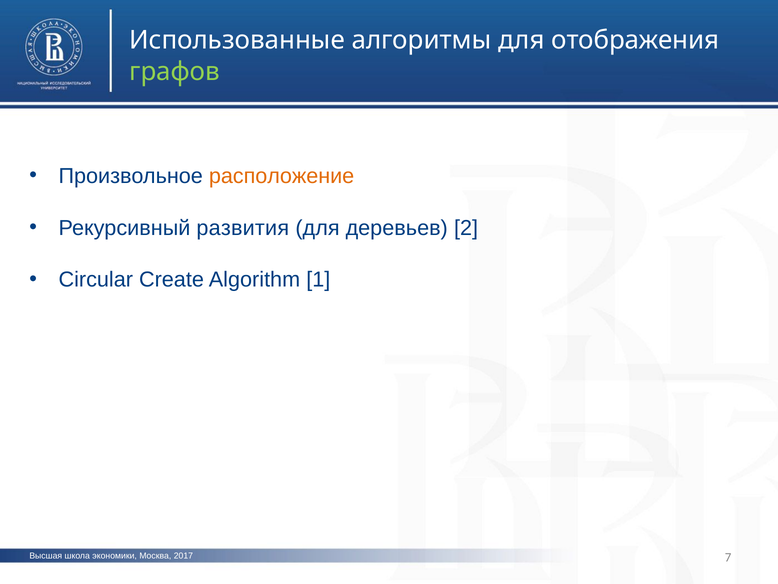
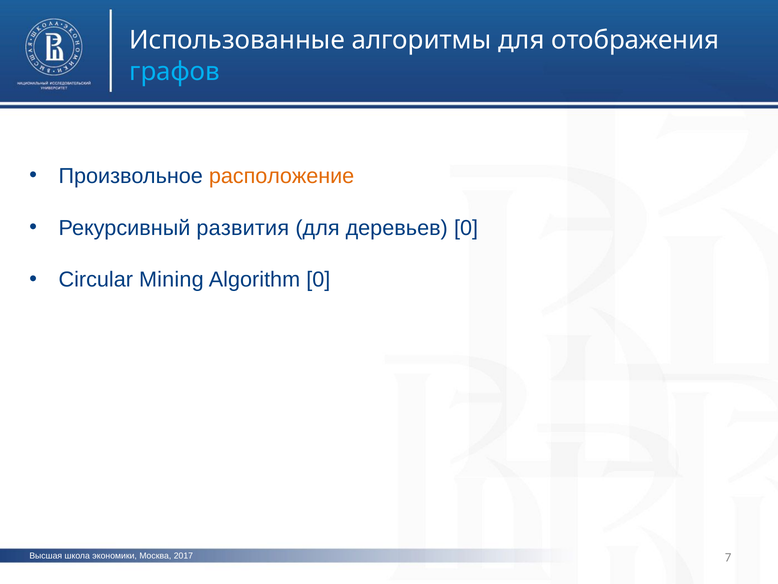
графов colour: light green -> light blue
деревьев 2: 2 -> 0
Create: Create -> Mining
Algorithm 1: 1 -> 0
